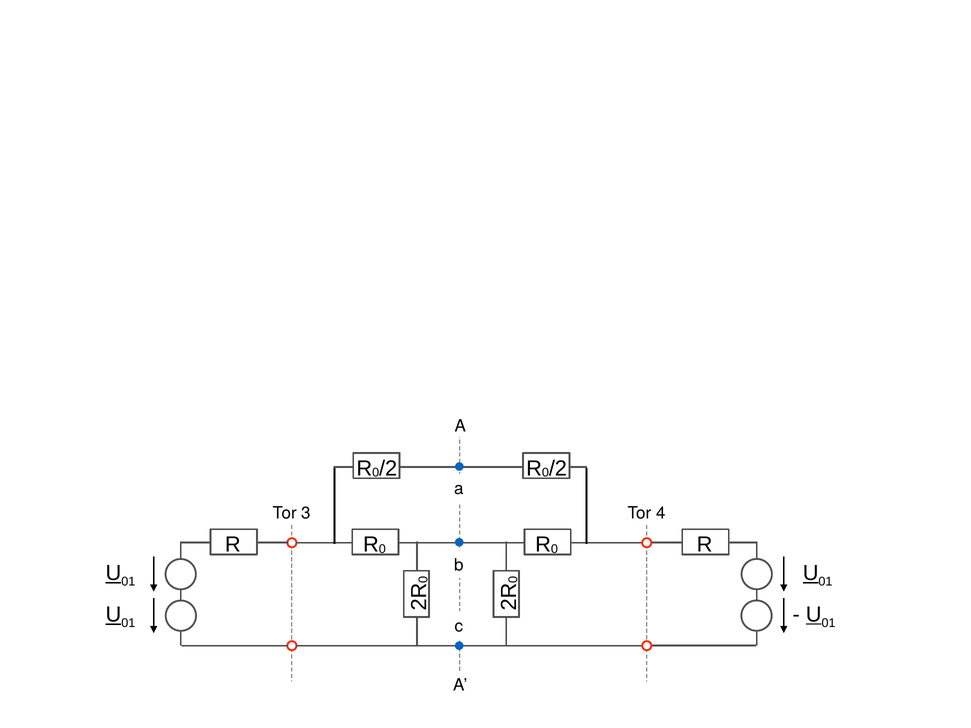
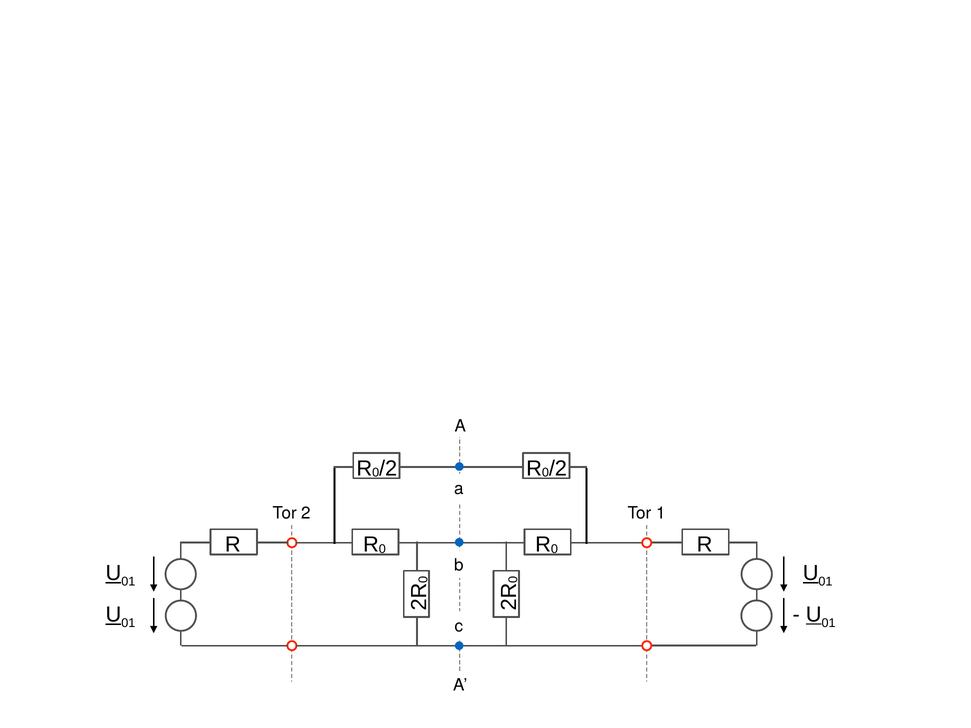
Tor 3: 3 -> 2
4: 4 -> 1
